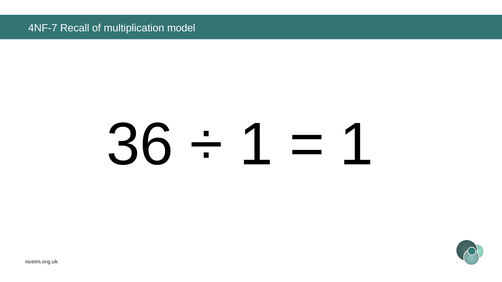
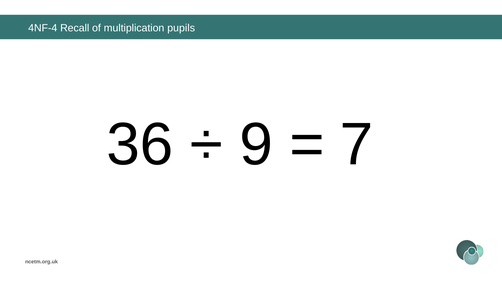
4NF-7: 4NF-7 -> 4NF-4
model: model -> pupils
1 at (256, 145): 1 -> 9
1 at (357, 145): 1 -> 7
